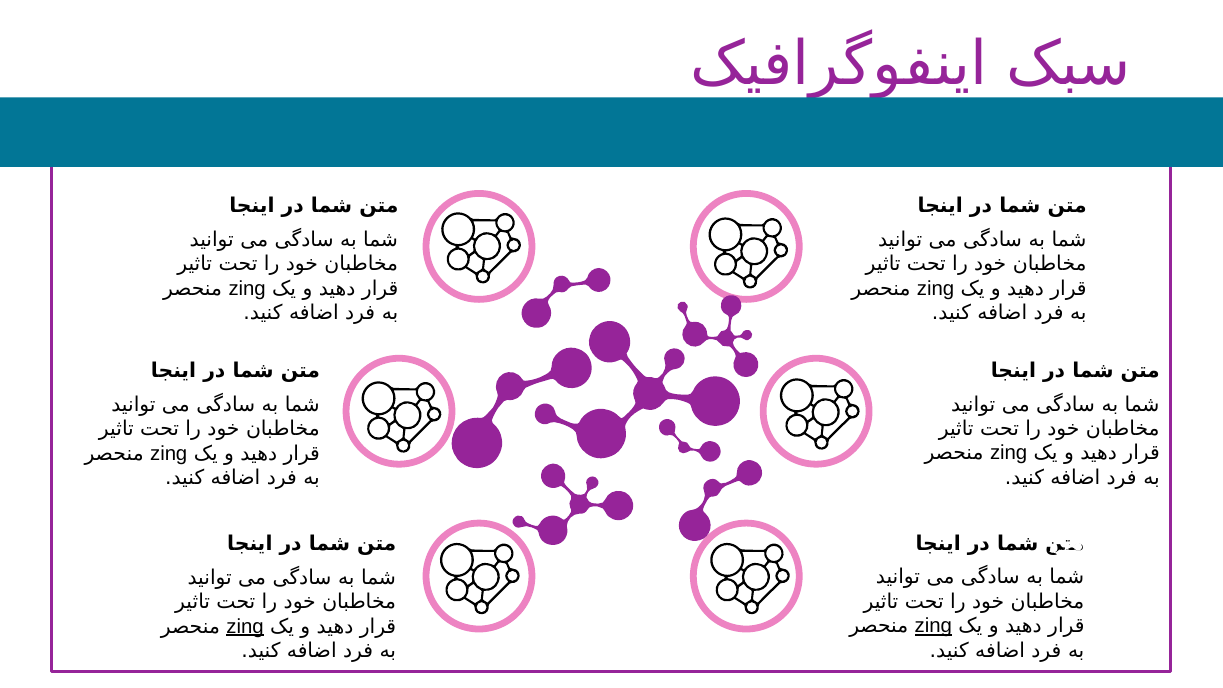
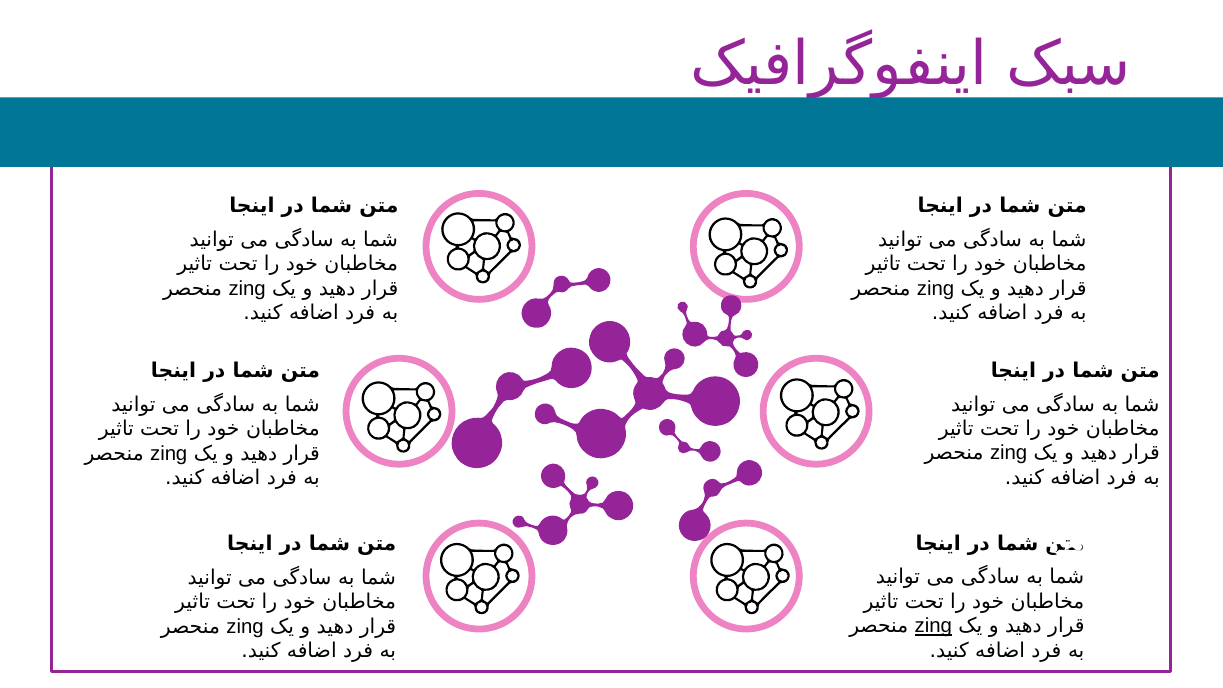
zing at (245, 626) underline: present -> none
